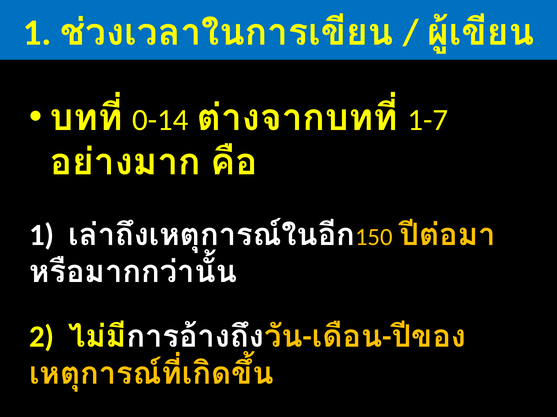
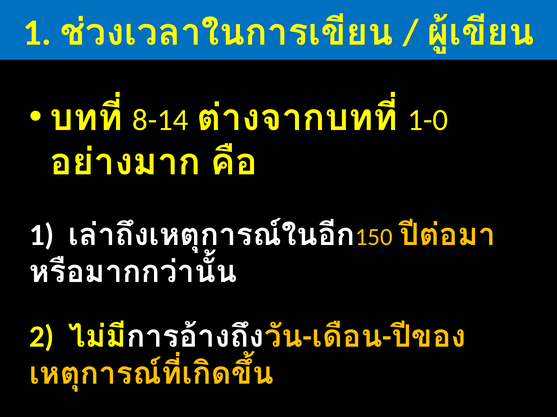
0-14: 0-14 -> 8-14
1-7: 1-7 -> 1-0
